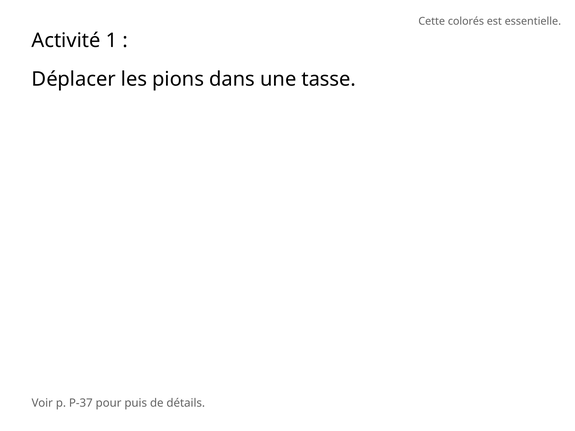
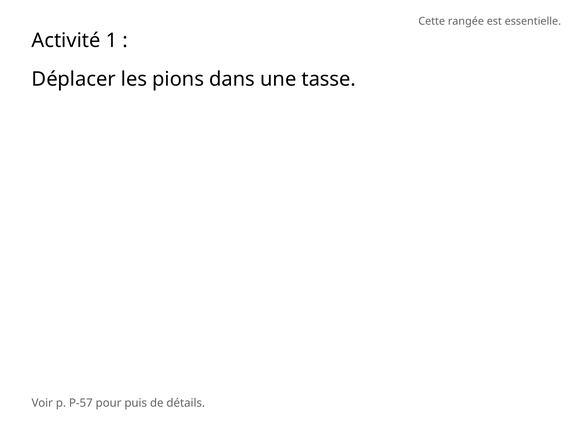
colorés: colorés -> rangée
P-37: P-37 -> P-57
